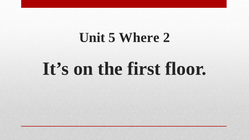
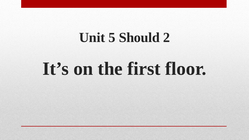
Where: Where -> Should
